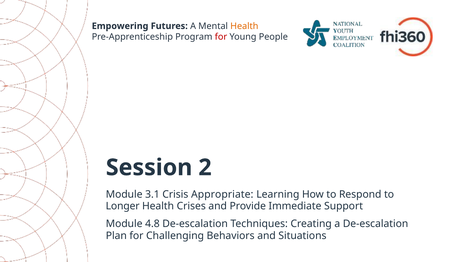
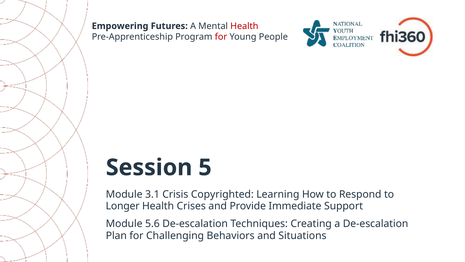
Health at (244, 26) colour: orange -> red
2: 2 -> 5
Appropriate: Appropriate -> Copyrighted
4.8: 4.8 -> 5.6
